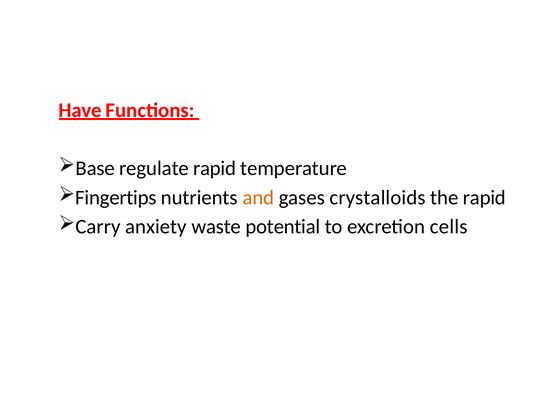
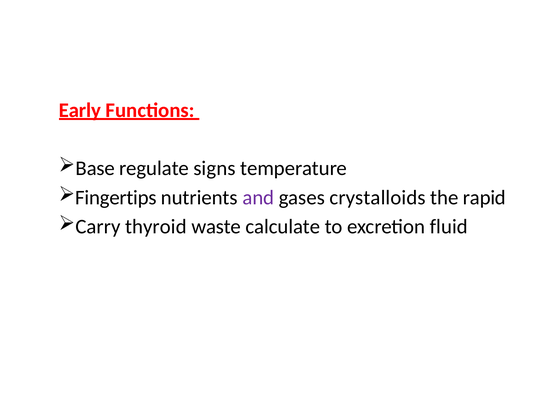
Have: Have -> Early
regulate rapid: rapid -> signs
and colour: orange -> purple
anxiety: anxiety -> thyroid
potential: potential -> calculate
cells: cells -> fluid
